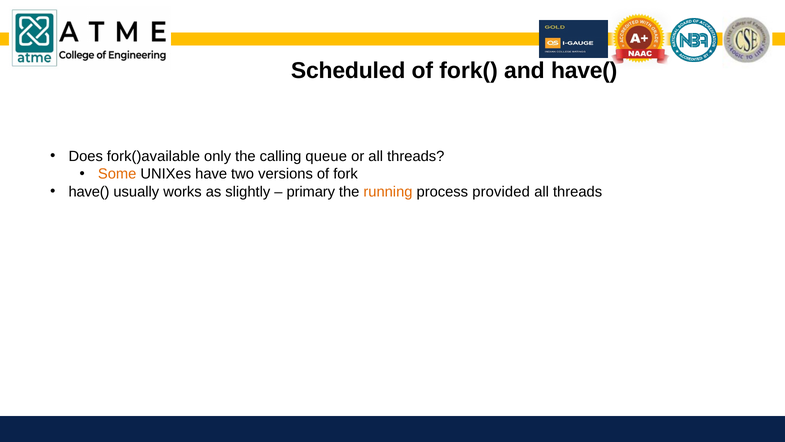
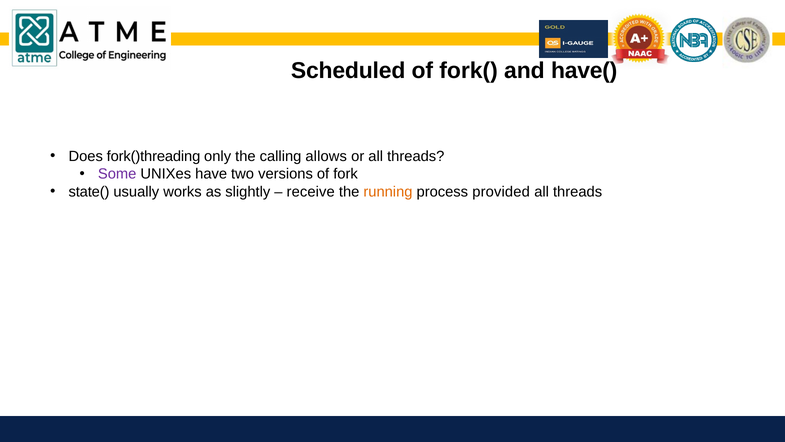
fork()available: fork()available -> fork()threading
queue: queue -> allows
Some colour: orange -> purple
have( at (89, 192): have( -> state(
primary: primary -> receive
